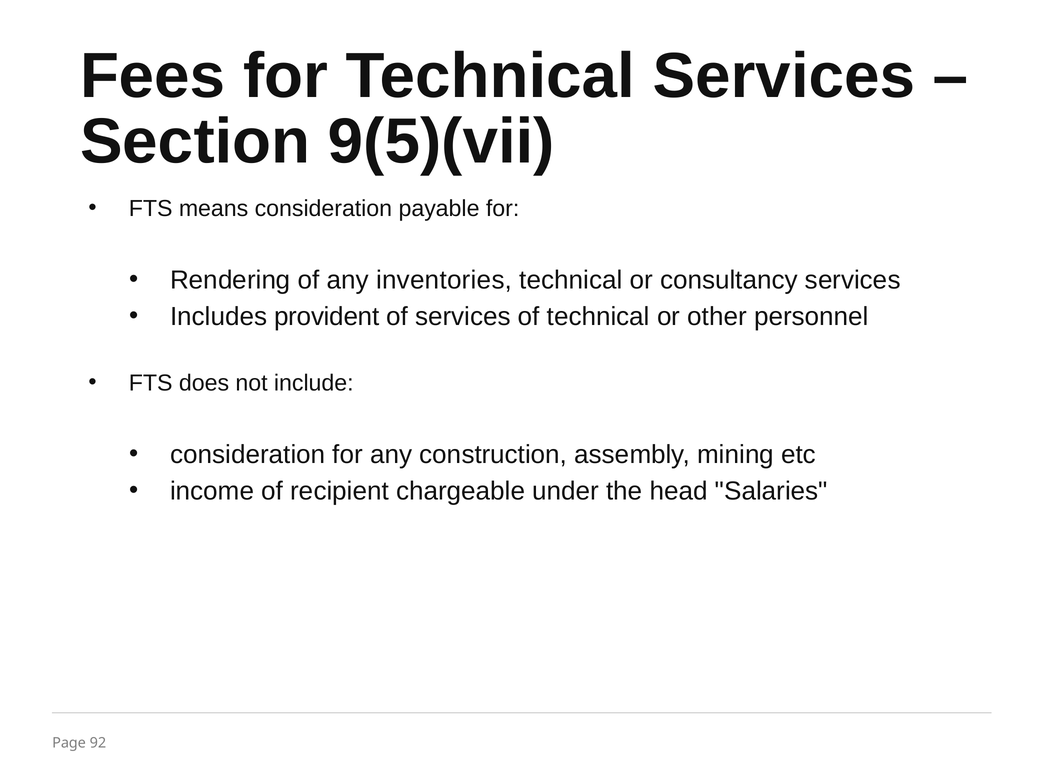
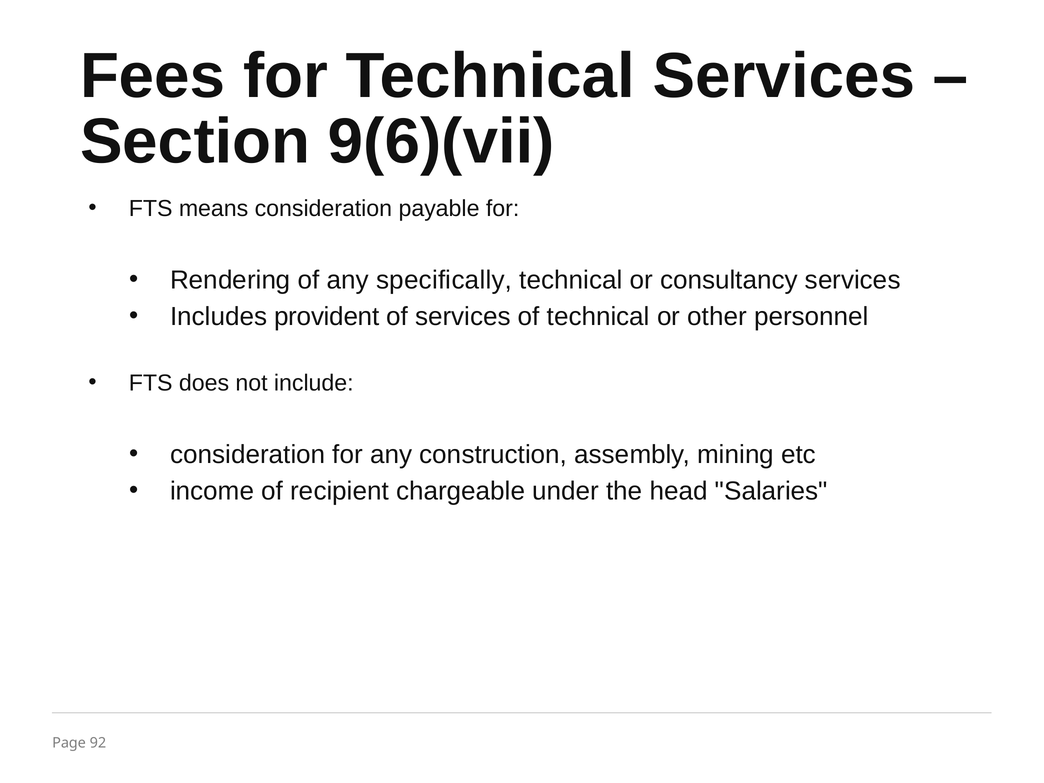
9(5)(vii: 9(5)(vii -> 9(6)(vii
inventories: inventories -> specifically
